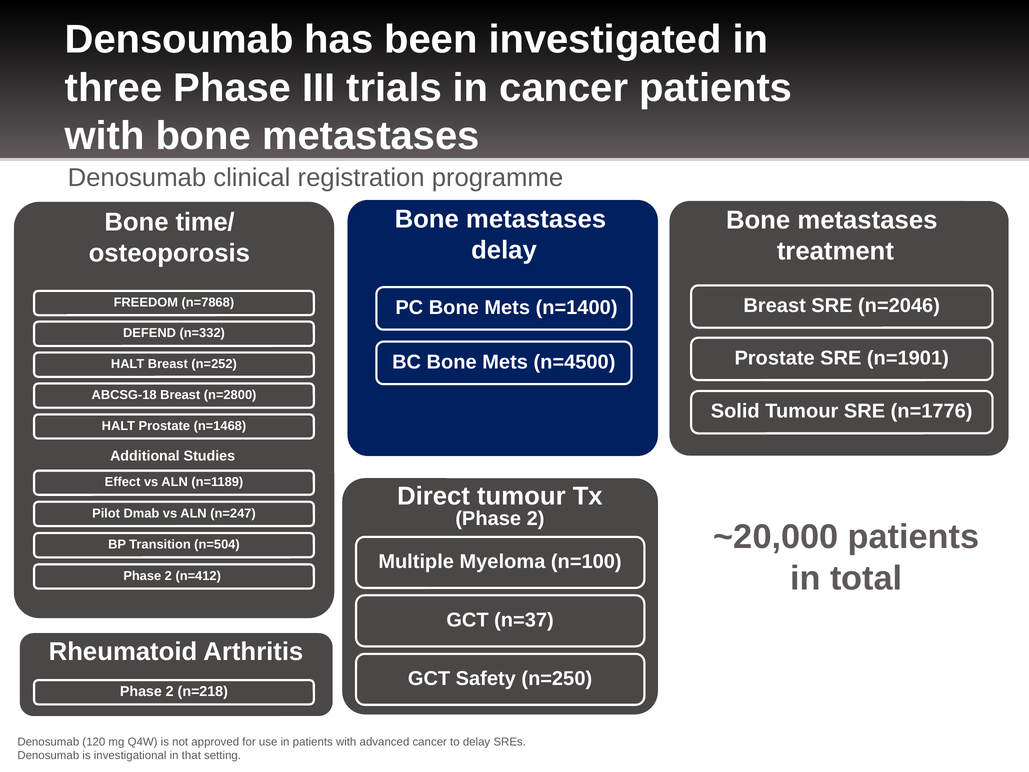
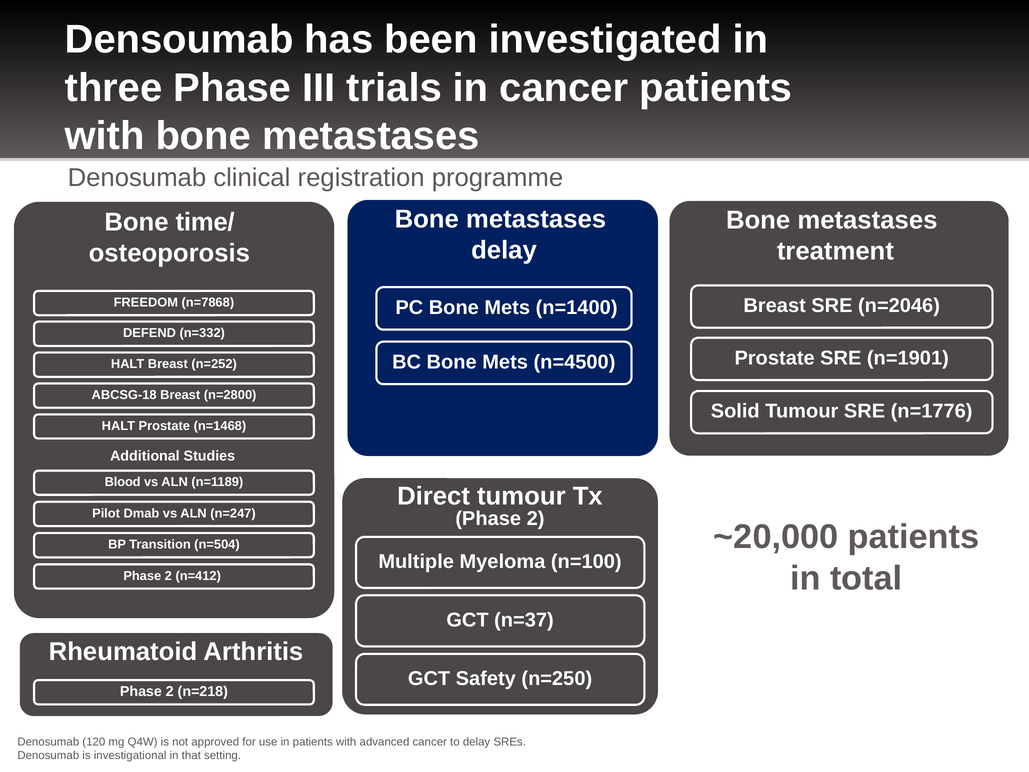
Effect: Effect -> Blood
